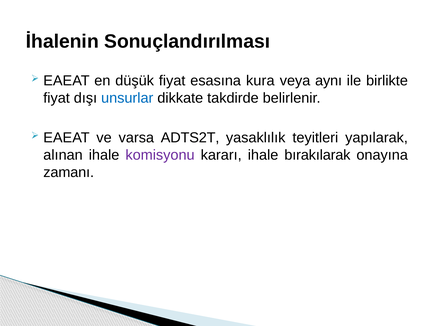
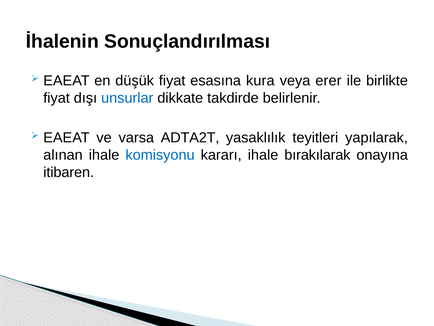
aynı: aynı -> erer
ADTS2T: ADTS2T -> ADTA2T
komisyonu colour: purple -> blue
zamanı: zamanı -> itibaren
